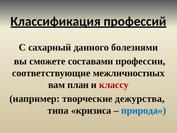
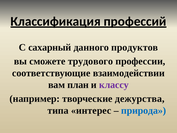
болезнями: болезнями -> продуктов
составами: составами -> трудового
межличностных: межличностных -> взаимодействии
классу colour: red -> purple
кризиса: кризиса -> интерес
